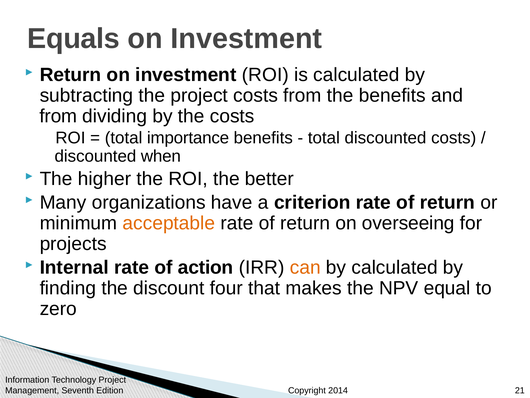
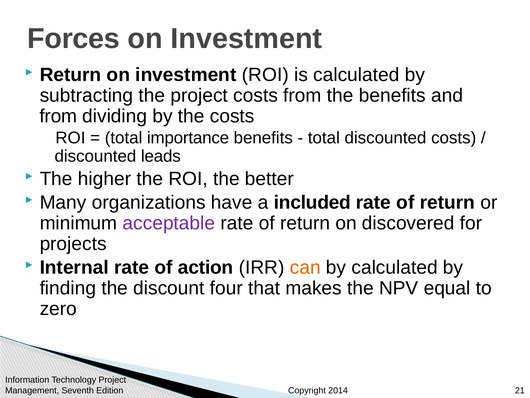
Equals: Equals -> Forces
when: when -> leads
criterion: criterion -> included
acceptable colour: orange -> purple
overseeing: overseeing -> discovered
